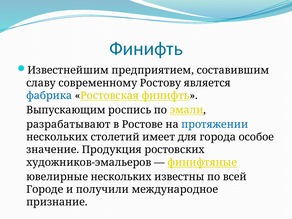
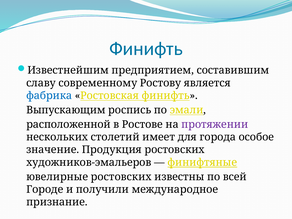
разрабатывают: разрабатывают -> расположенной
протяжении colour: blue -> purple
ювелирные нескольких: нескольких -> ростовских
